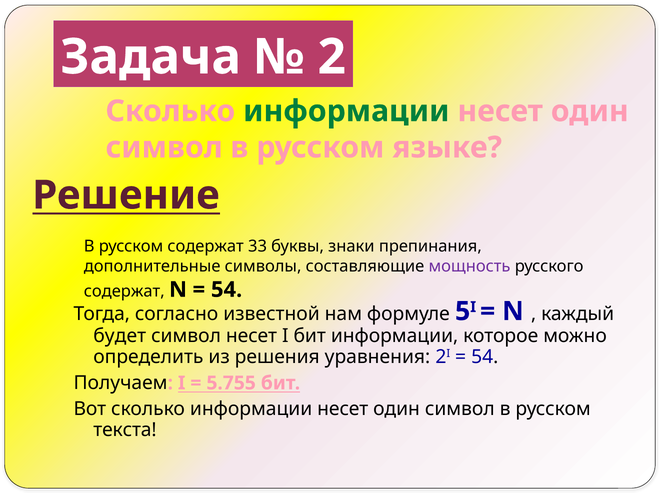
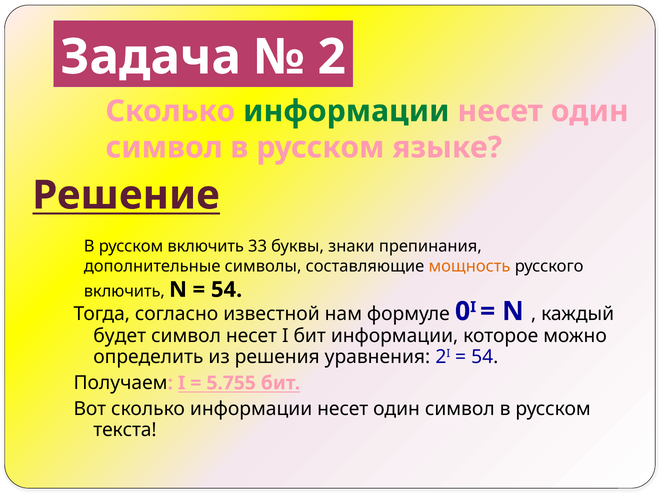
русском содержат: содержат -> включить
мощность colour: purple -> orange
содержат at (124, 291): содержат -> включить
5: 5 -> 0
